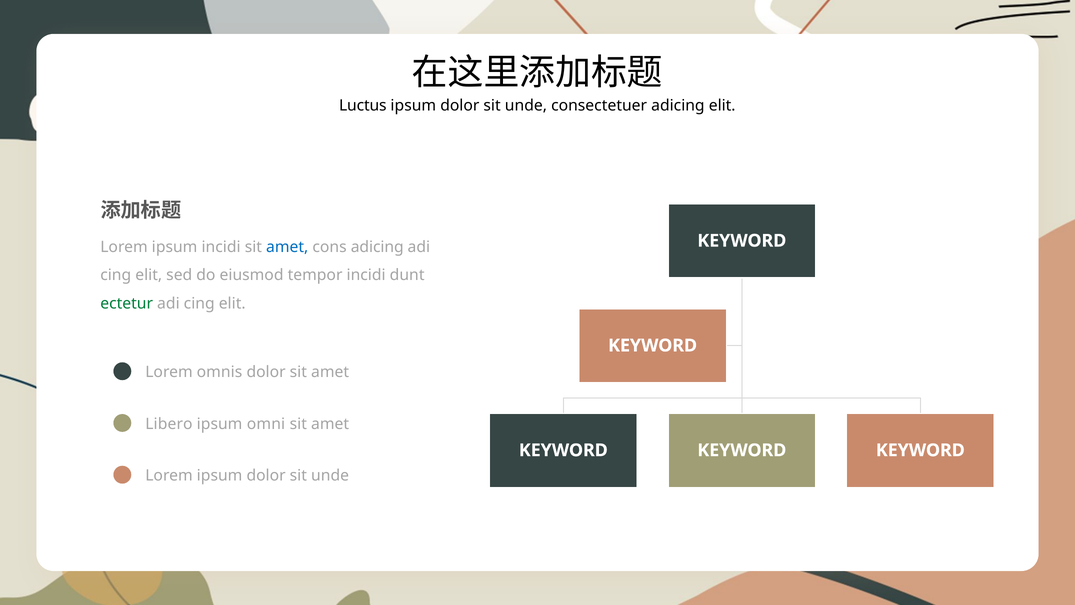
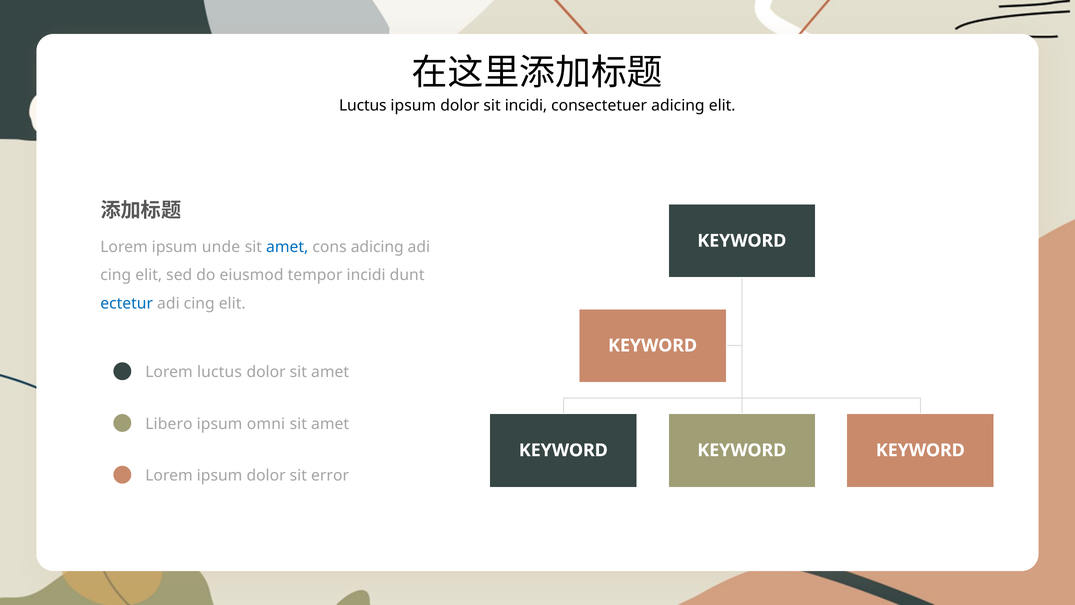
unde at (526, 106): unde -> incidi
ipsum incidi: incidi -> unde
ectetur colour: green -> blue
Lorem omnis: omnis -> luctus
unde at (330, 475): unde -> error
